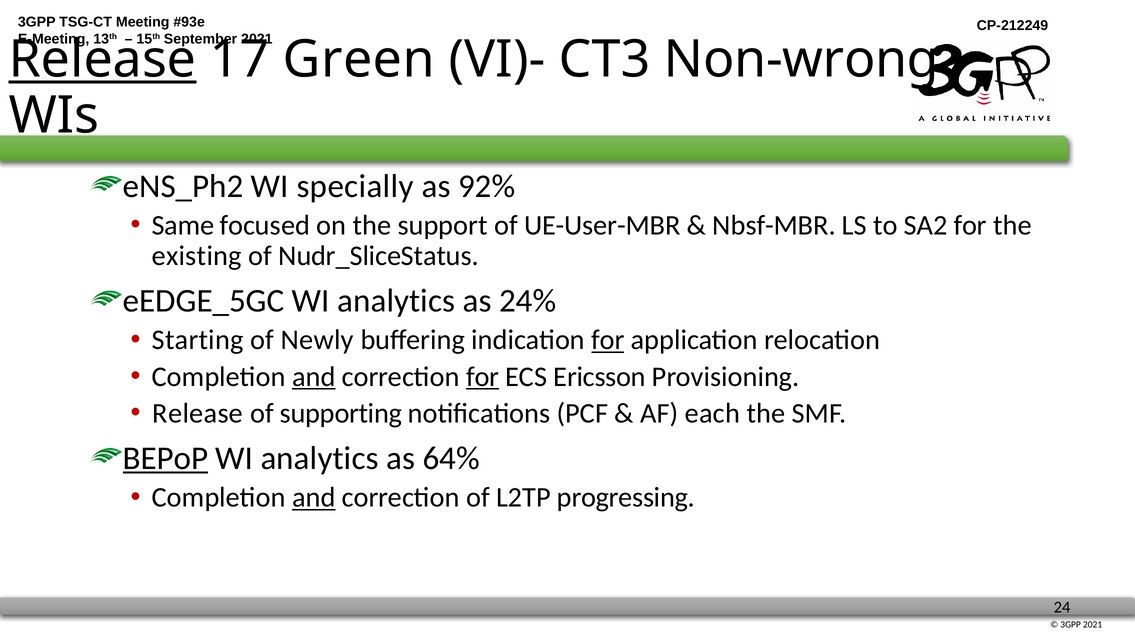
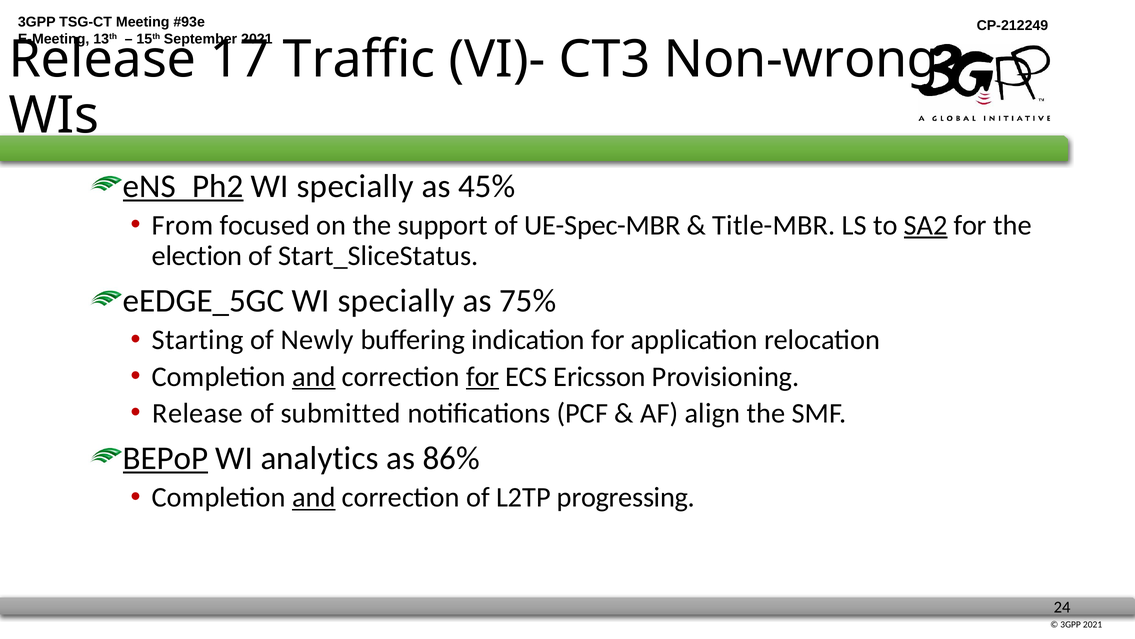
Release at (102, 59) underline: present -> none
Green: Green -> Traffic
eNS_Ph2 underline: none -> present
92%: 92% -> 45%
Same: Same -> From
UE-User-MBR: UE-User-MBR -> UE-Spec-MBR
Nbsf-MBR: Nbsf-MBR -> Title-MBR
SA2 underline: none -> present
existing: existing -> election
Nudr_SliceStatus: Nudr_SliceStatus -> Start_SliceStatus
eEDGE_5GC WI analytics: analytics -> specially
24%: 24% -> 75%
for at (608, 340) underline: present -> none
supporting: supporting -> submitted
each: each -> align
64%: 64% -> 86%
